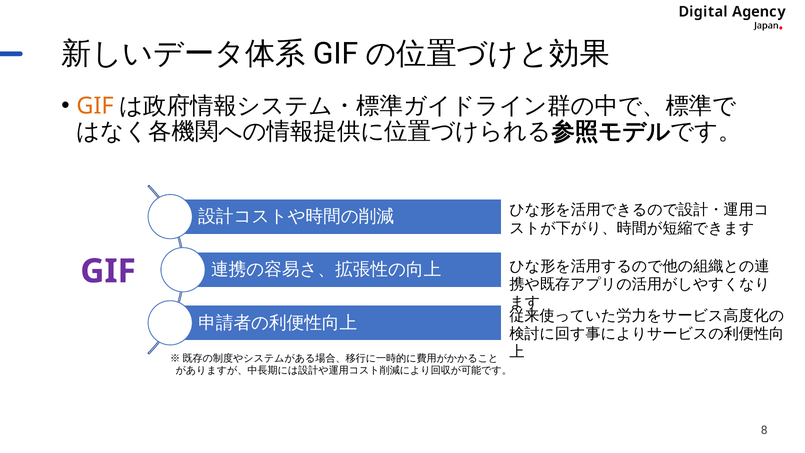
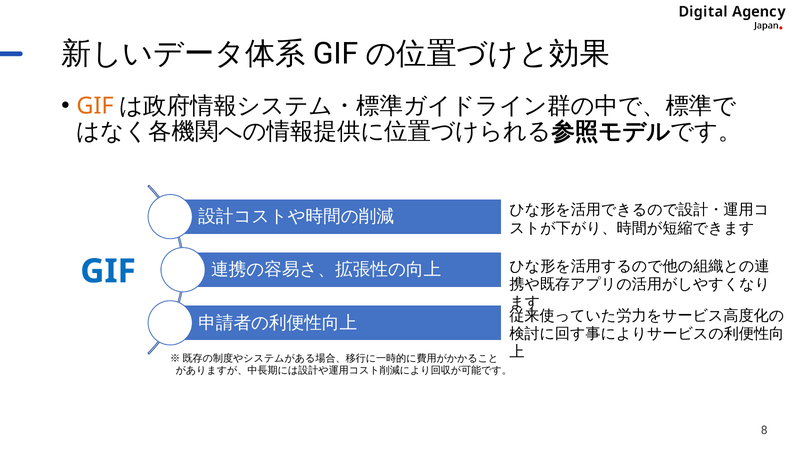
GIF at (108, 271) colour: purple -> blue
